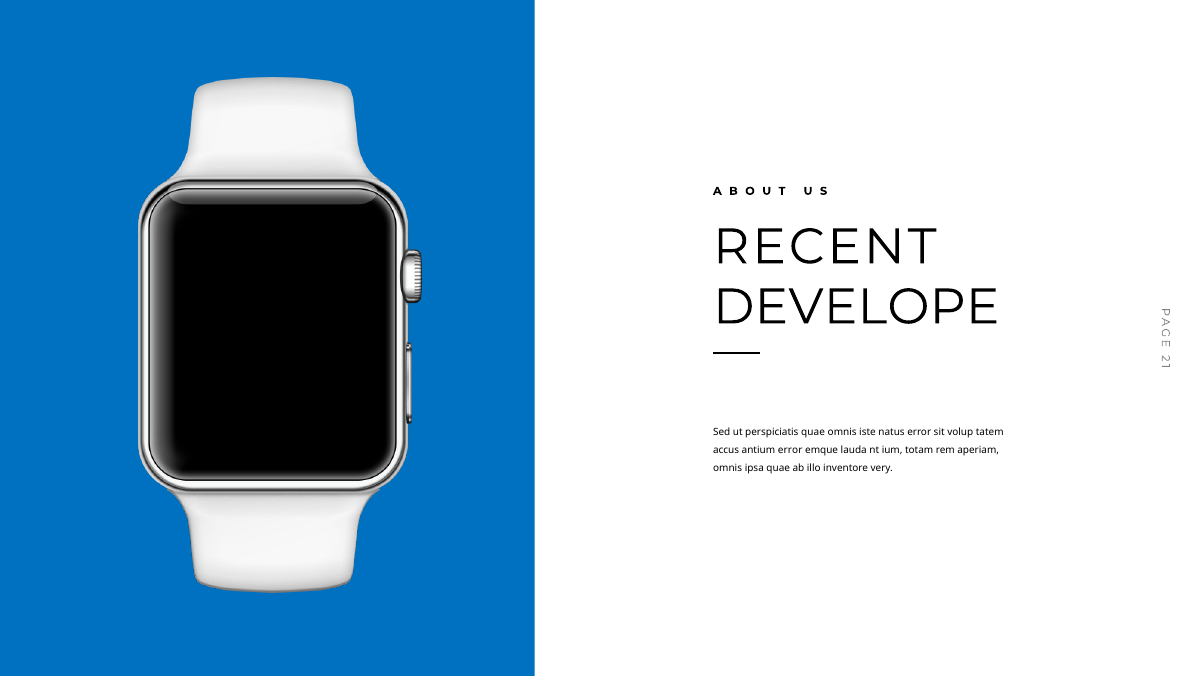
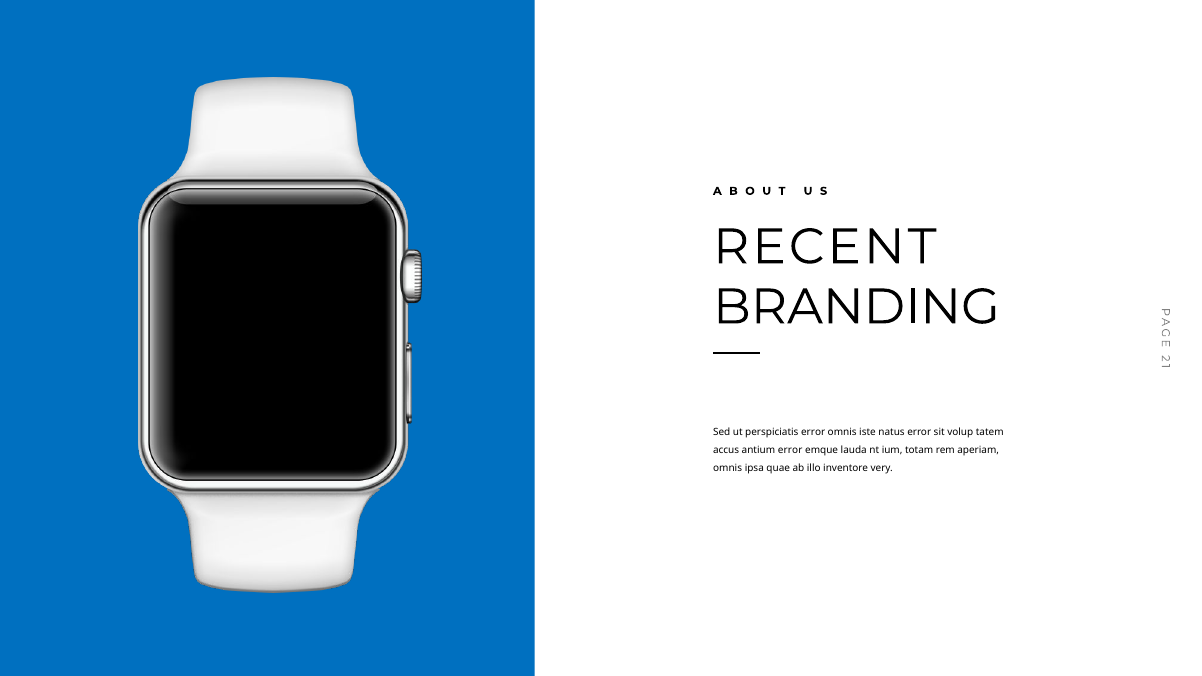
DEVELOPE: DEVELOPE -> BRANDING
perspiciatis quae: quae -> error
